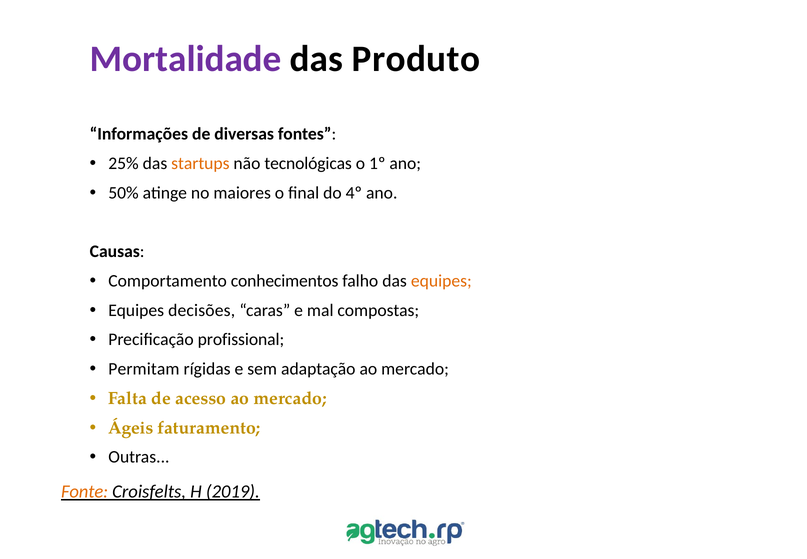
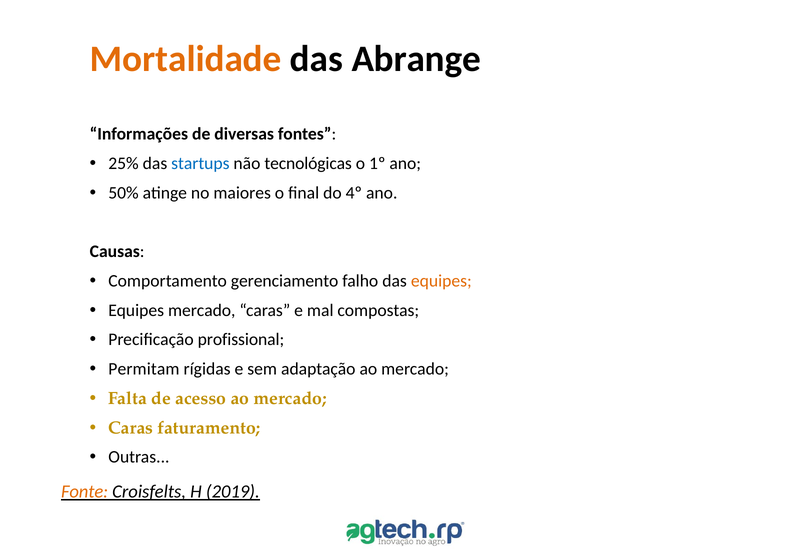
Mortalidade colour: purple -> orange
Produto: Produto -> Abrange
startups colour: orange -> blue
conhecimentos: conhecimentos -> gerenciamento
Equipes decisões: decisões -> mercado
Ágeis at (131, 427): Ágeis -> Caras
